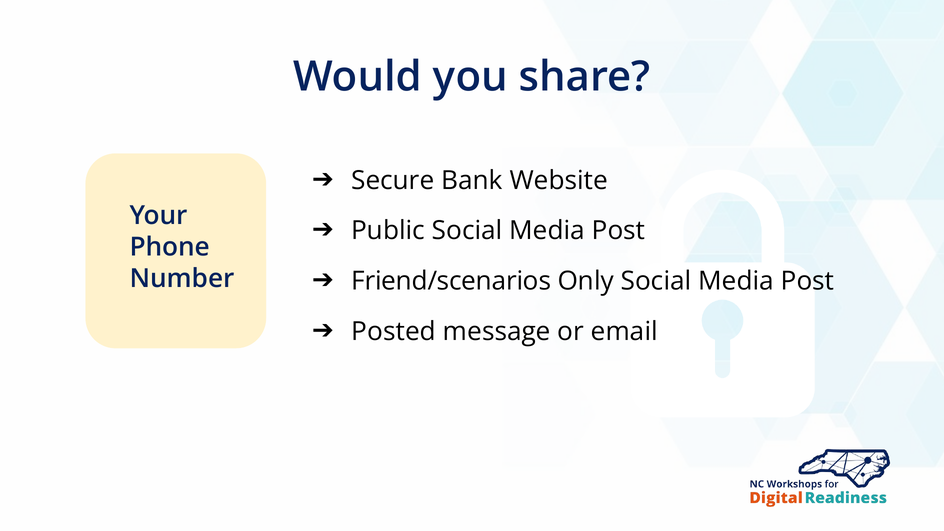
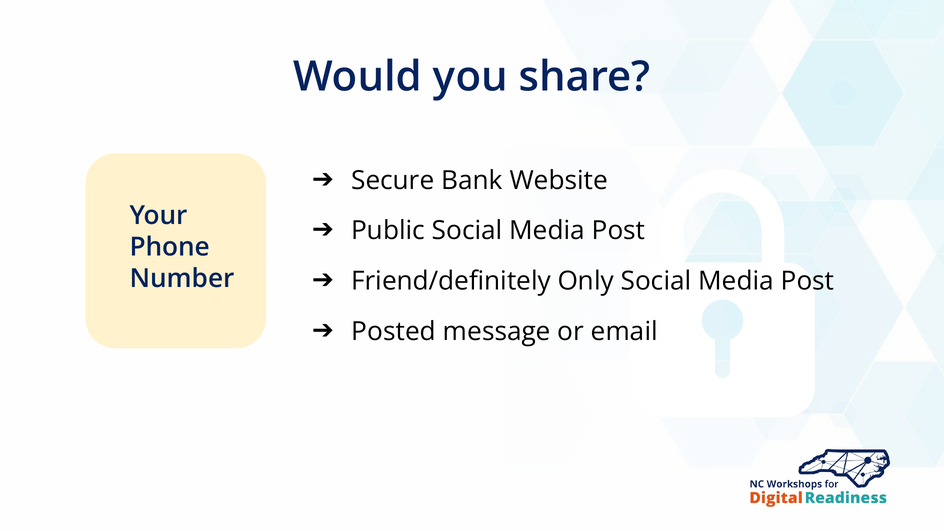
Friend/scenarios: Friend/scenarios -> Friend/definitely
